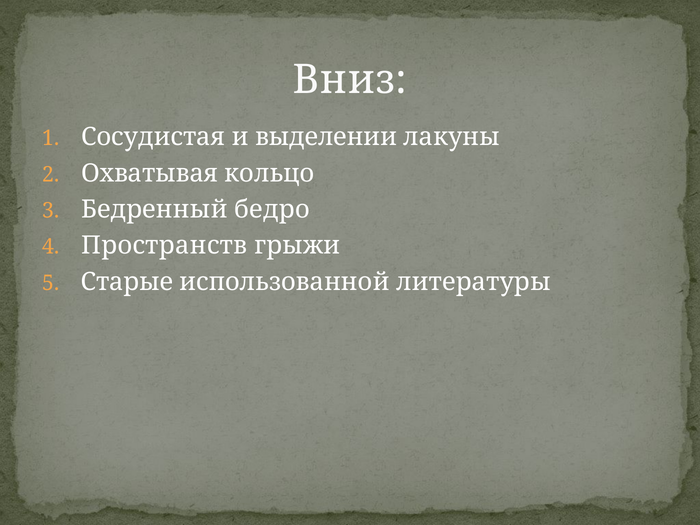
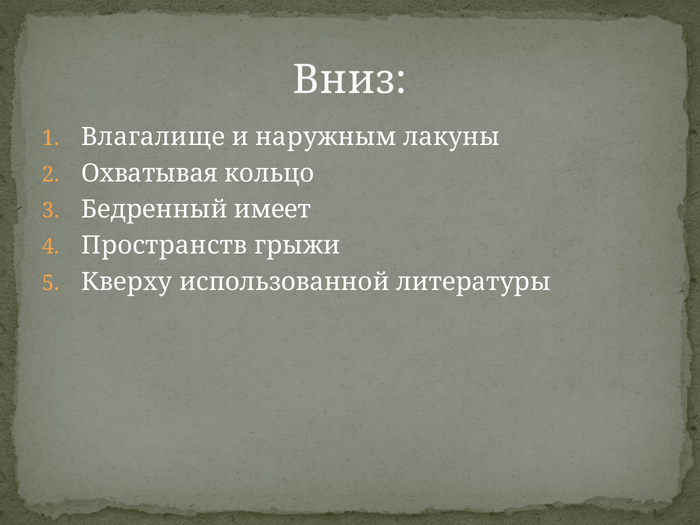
Сосудистая: Сосудистая -> Влагалище
выделении: выделении -> наружным
бедро: бедро -> имеет
Старые: Старые -> Кверху
